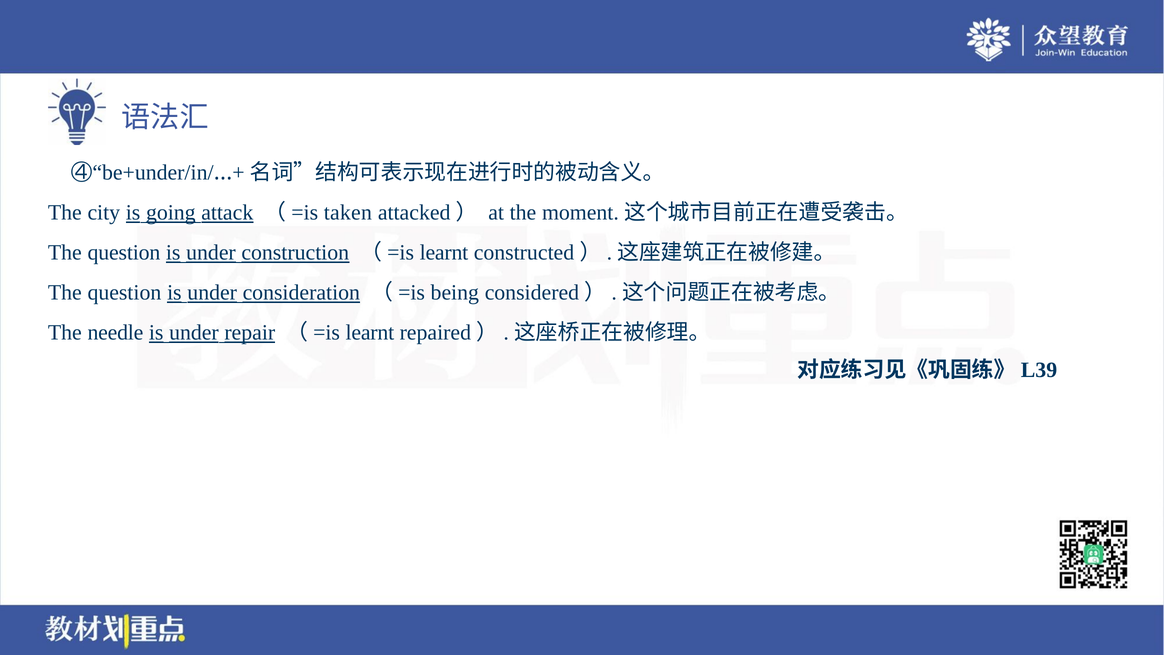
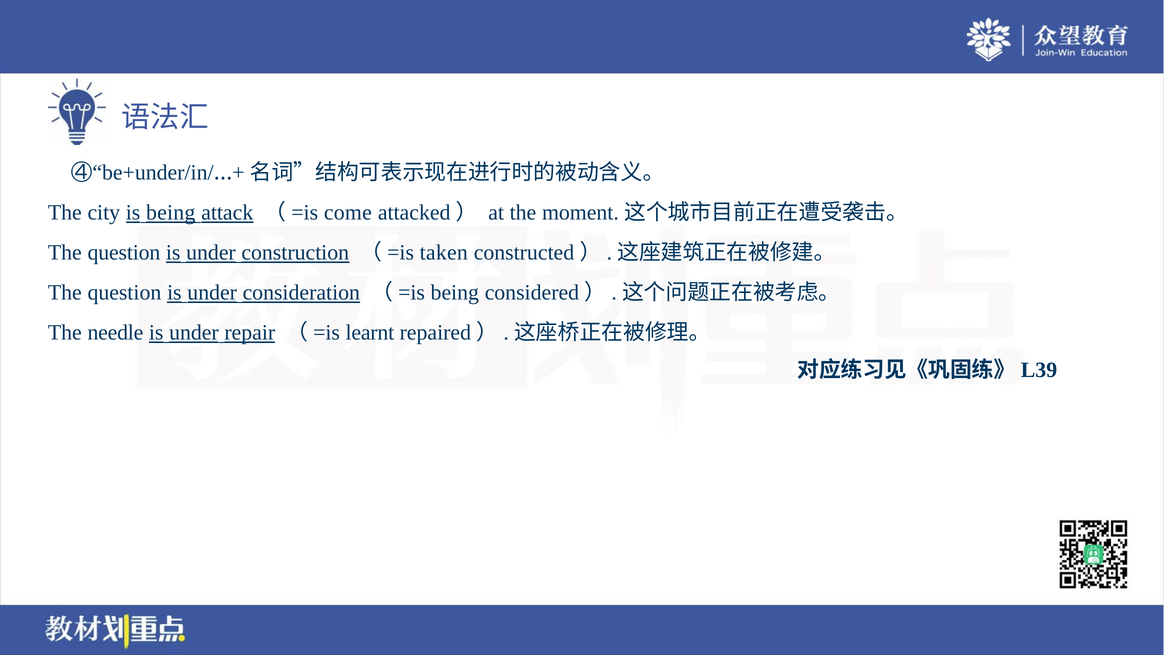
is going: going -> being
taken: taken -> come
construction （=is learnt: learnt -> taken
